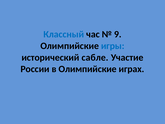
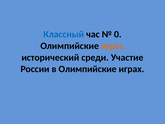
9: 9 -> 0
игры colour: blue -> orange
сабле: сабле -> среди
